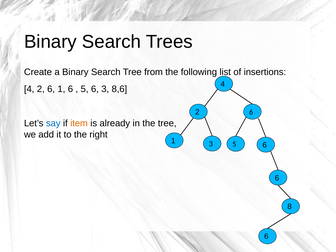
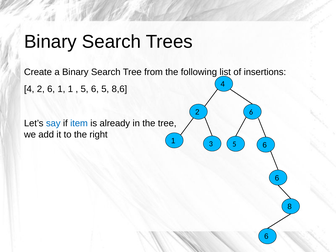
1 6: 6 -> 1
6 3: 3 -> 5
item colour: orange -> blue
